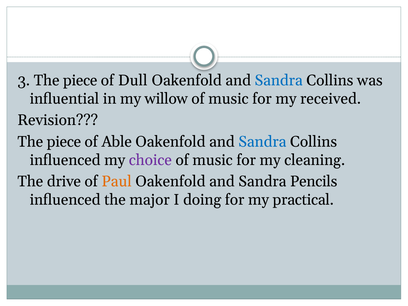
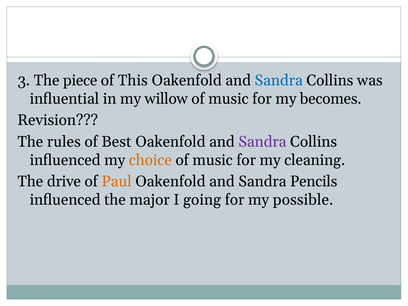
Dull: Dull -> This
received: received -> becomes
piece at (64, 142): piece -> rules
Able: Able -> Best
Sandra at (262, 142) colour: blue -> purple
choice colour: purple -> orange
doing: doing -> going
practical: practical -> possible
